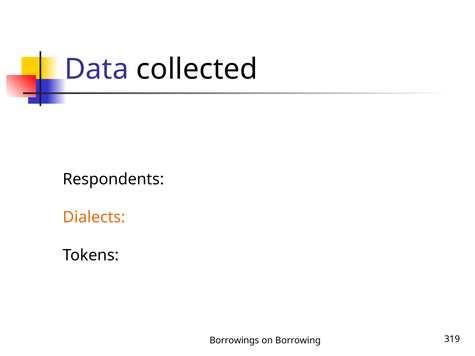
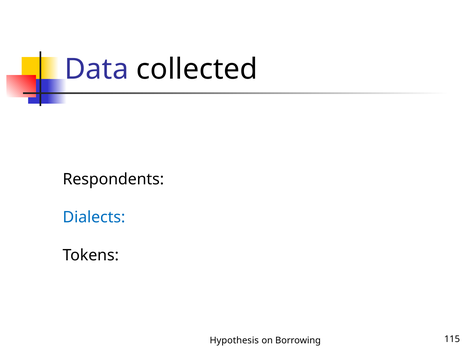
Dialects colour: orange -> blue
Borrowings: Borrowings -> Hypothesis
319: 319 -> 115
